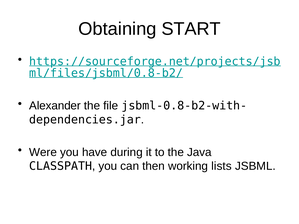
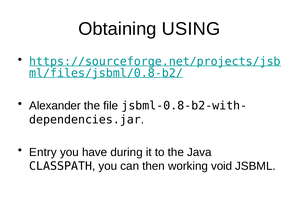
START: START -> USING
Were: Were -> Entry
lists: lists -> void
